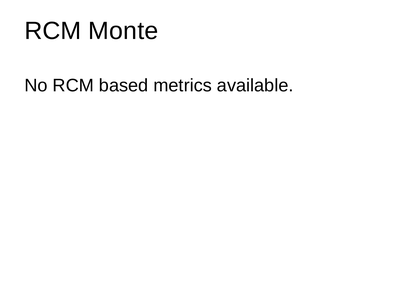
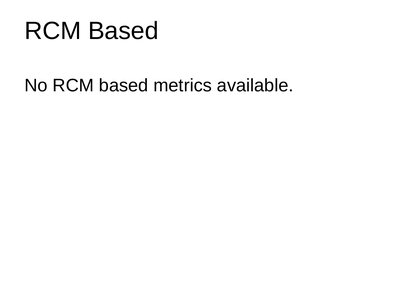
Monte at (123, 31): Monte -> Based
